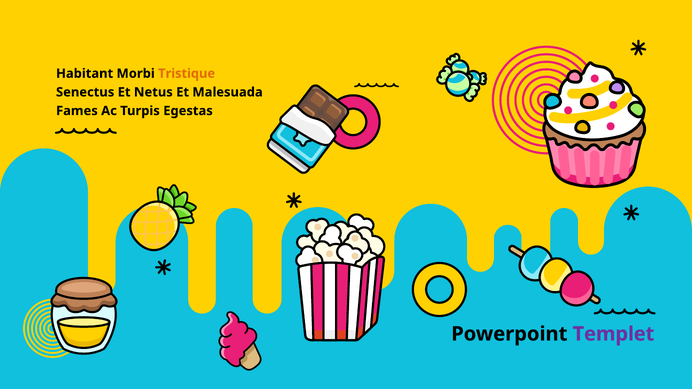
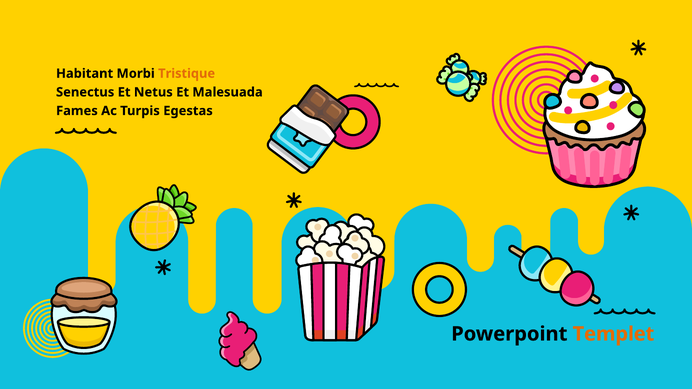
Templet colour: purple -> orange
